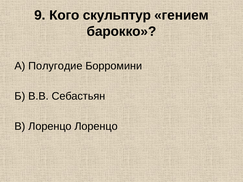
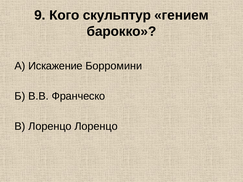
Полугодие: Полугодие -> Искажение
Себастьян: Себастьян -> Франческо
